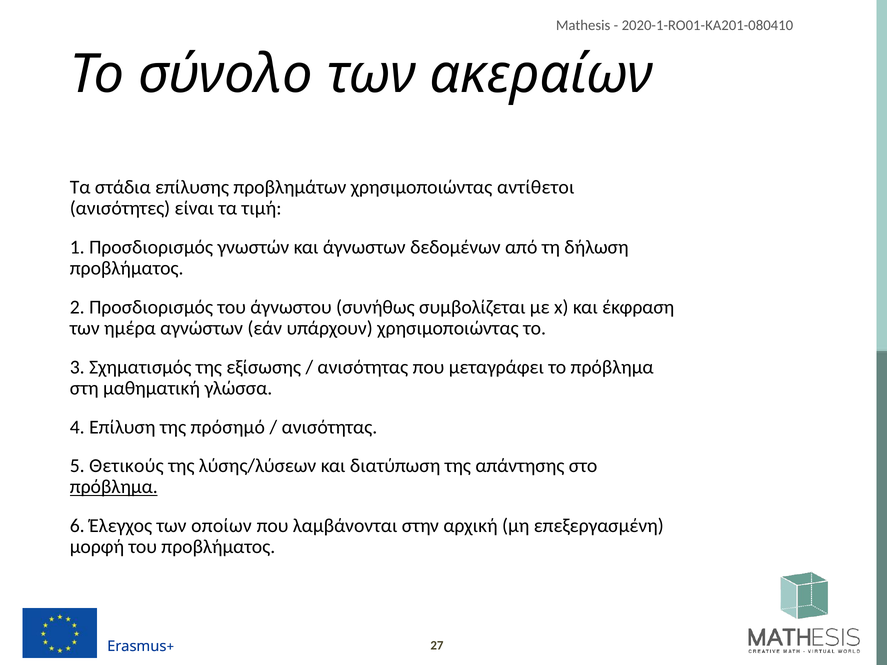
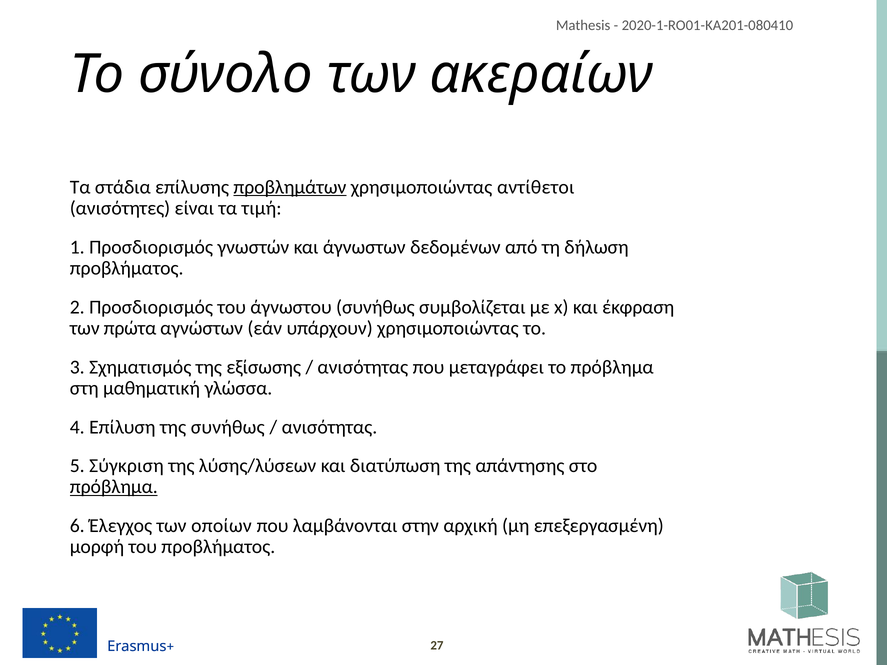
προβλημάτων underline: none -> present
ημέρα: ημέρα -> πρώτα
της πρόσημό: πρόσημό -> συνήθως
Θετικούς: Θετικούς -> Σύγκριση
